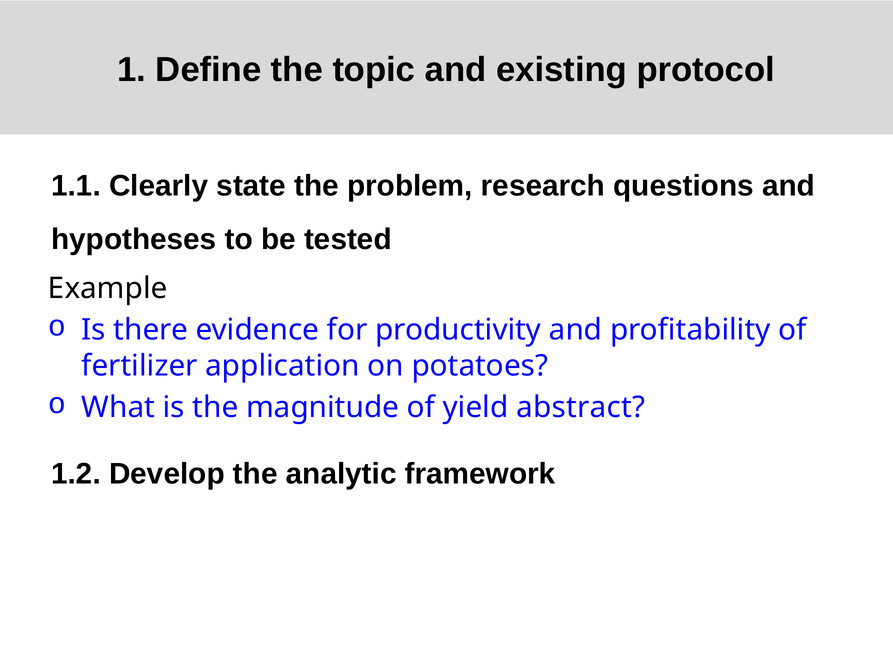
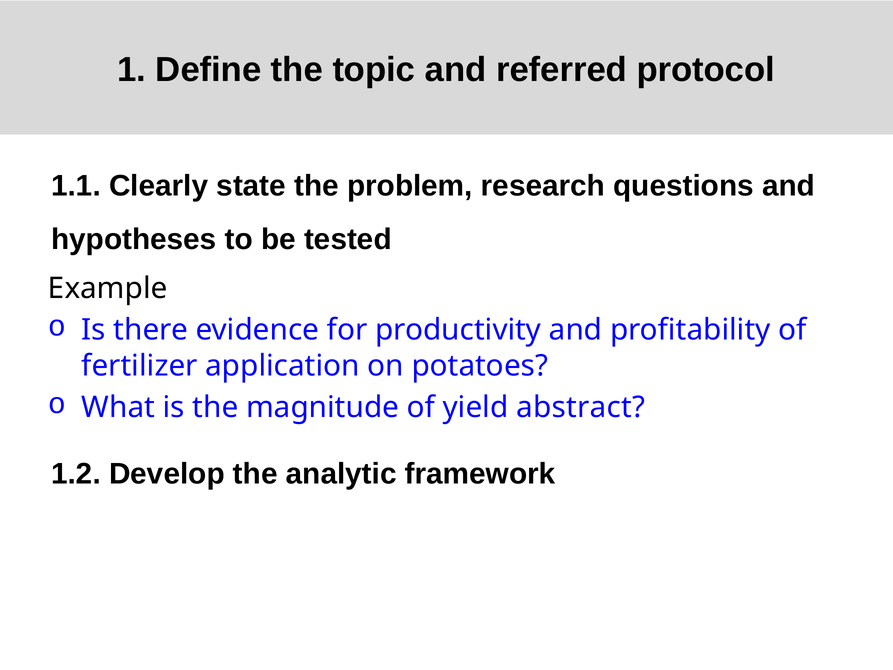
existing: existing -> referred
